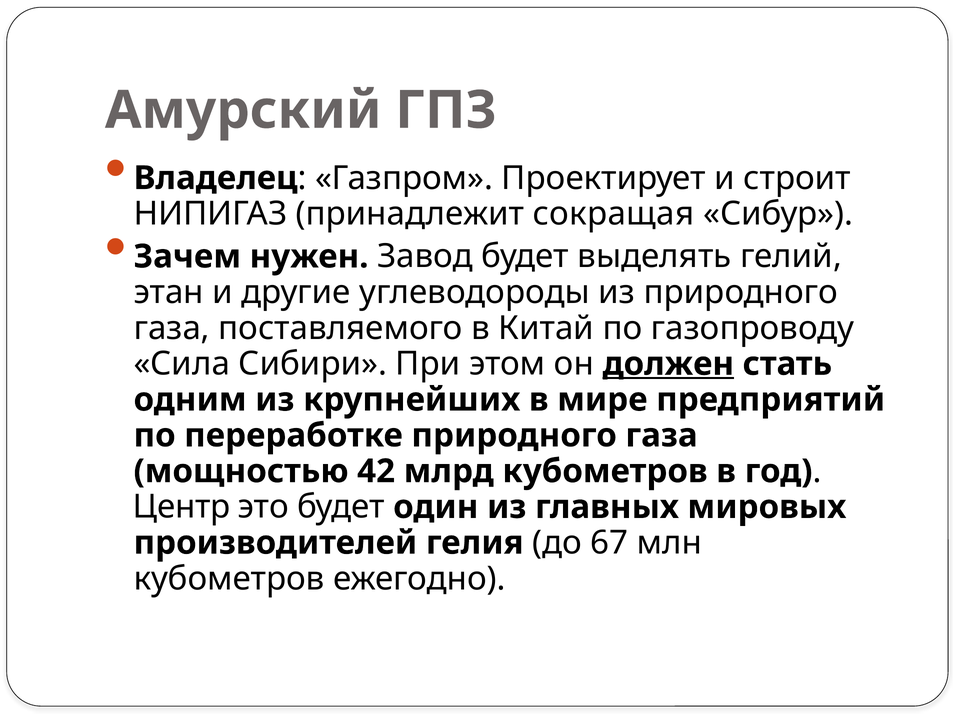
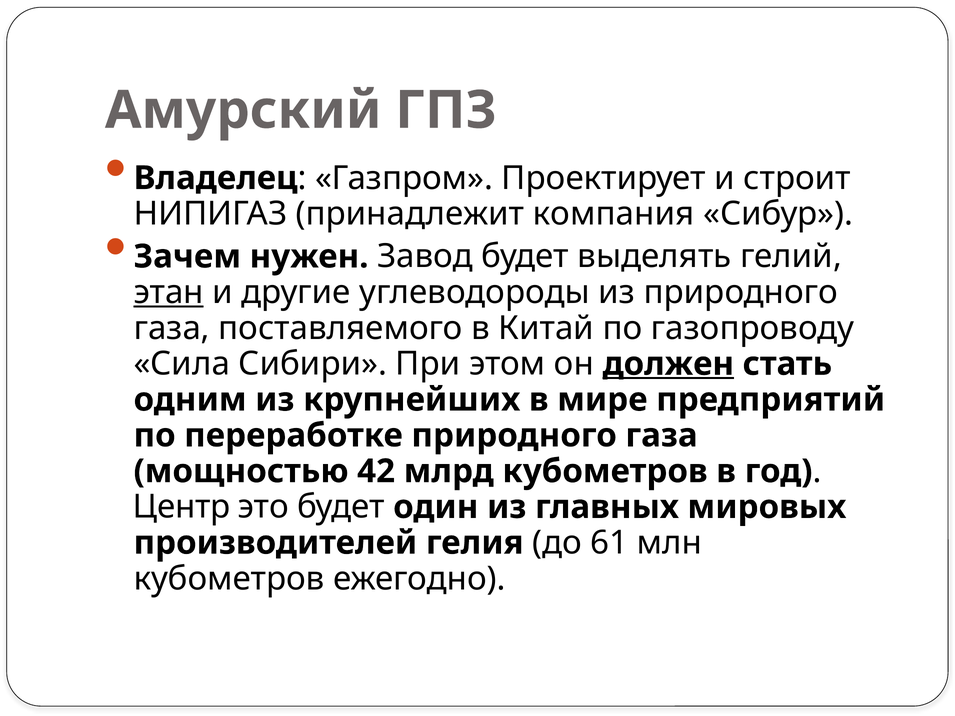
сокращая: сокращая -> компания
этан underline: none -> present
67: 67 -> 61
